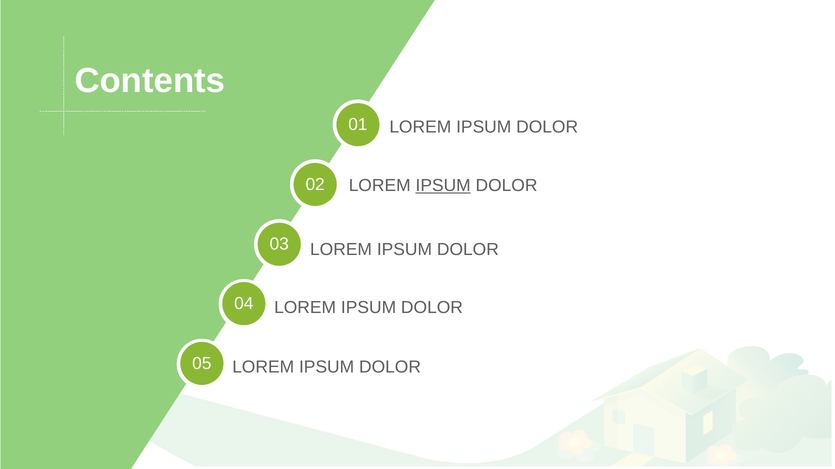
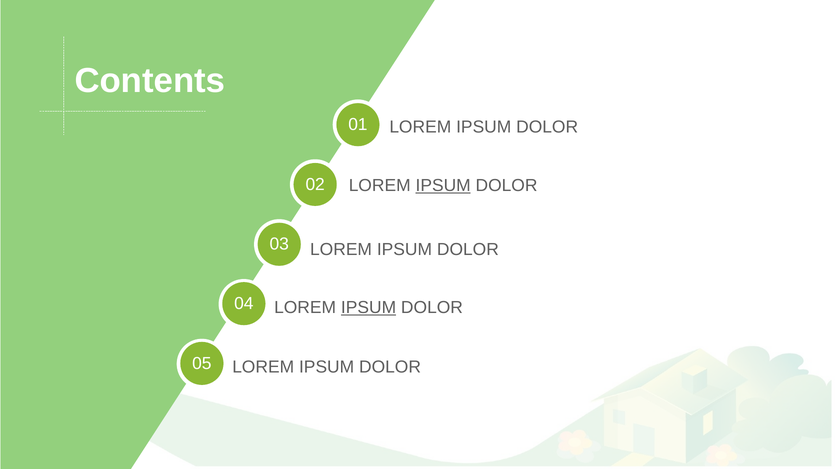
IPSUM at (369, 308) underline: none -> present
